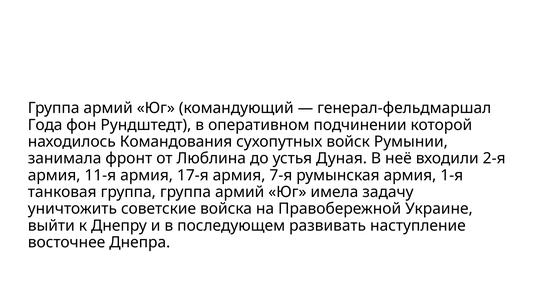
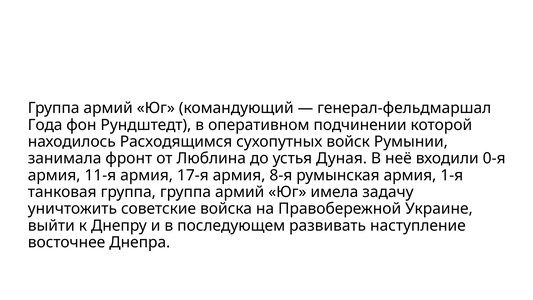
Командования: Командования -> Расходящимся
2-я: 2-я -> 0-я
7-я: 7-я -> 8-я
